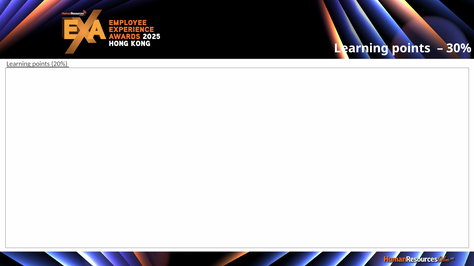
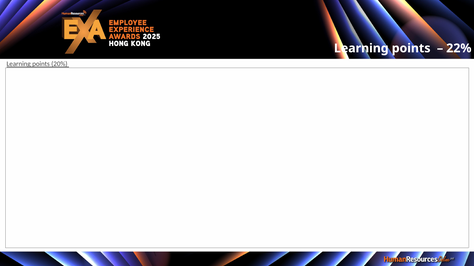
30%: 30% -> 22%
